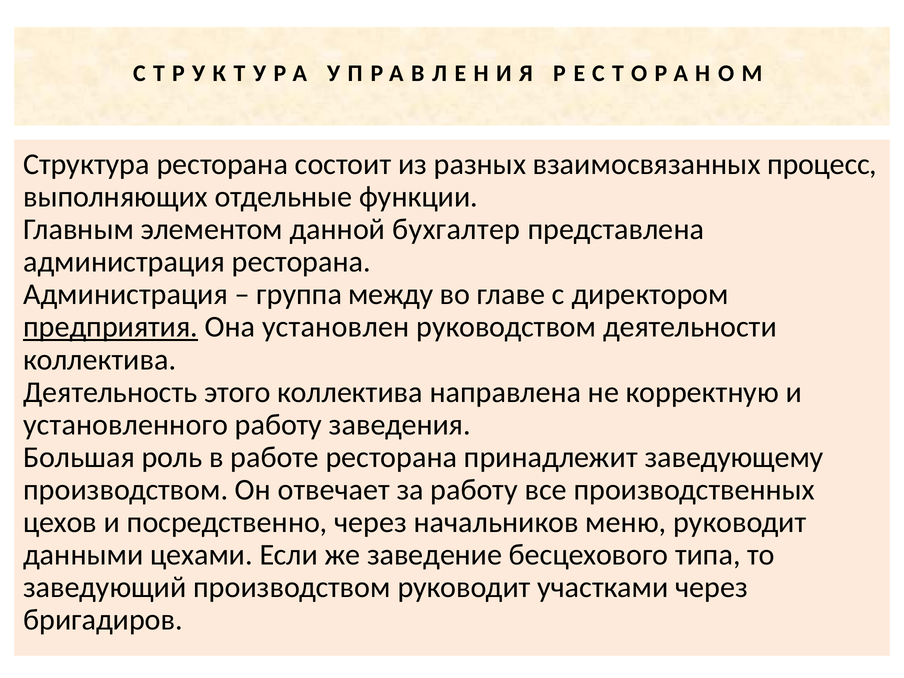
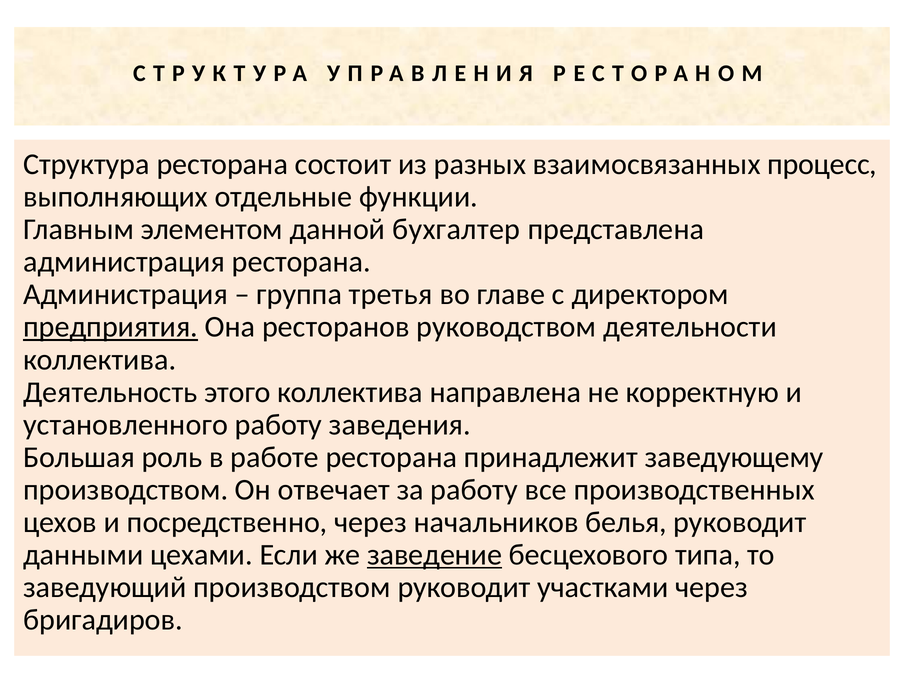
между: между -> третья
установлен: установлен -> ресторанов
меню: меню -> белья
заведение underline: none -> present
